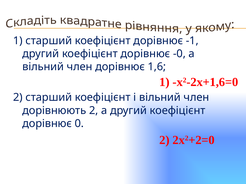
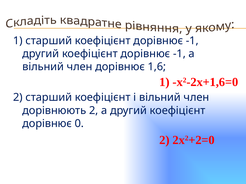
другий коефіцієнт дорівнює -0: -0 -> -1
